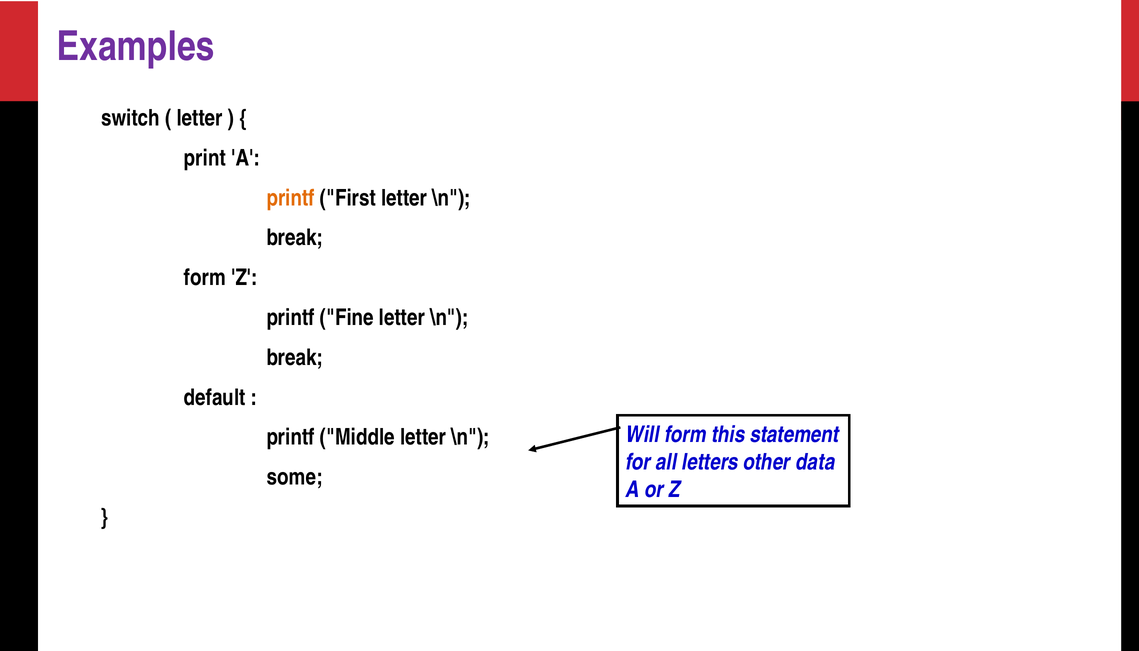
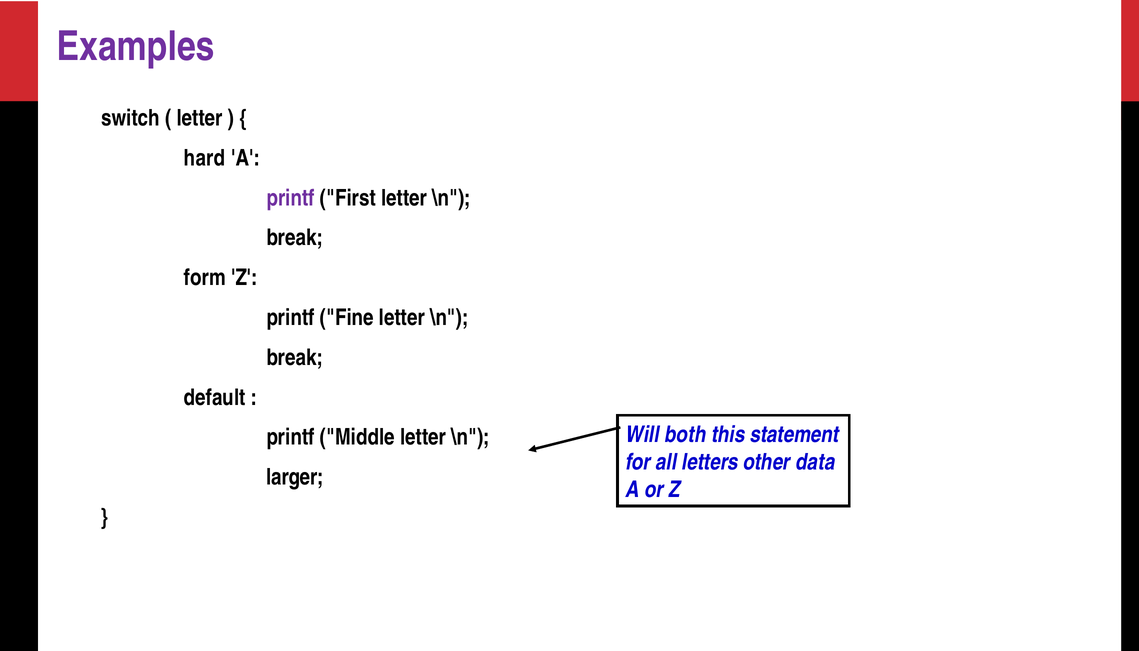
print: print -> hard
printf at (291, 198) colour: orange -> purple
Will form: form -> both
some: some -> larger
